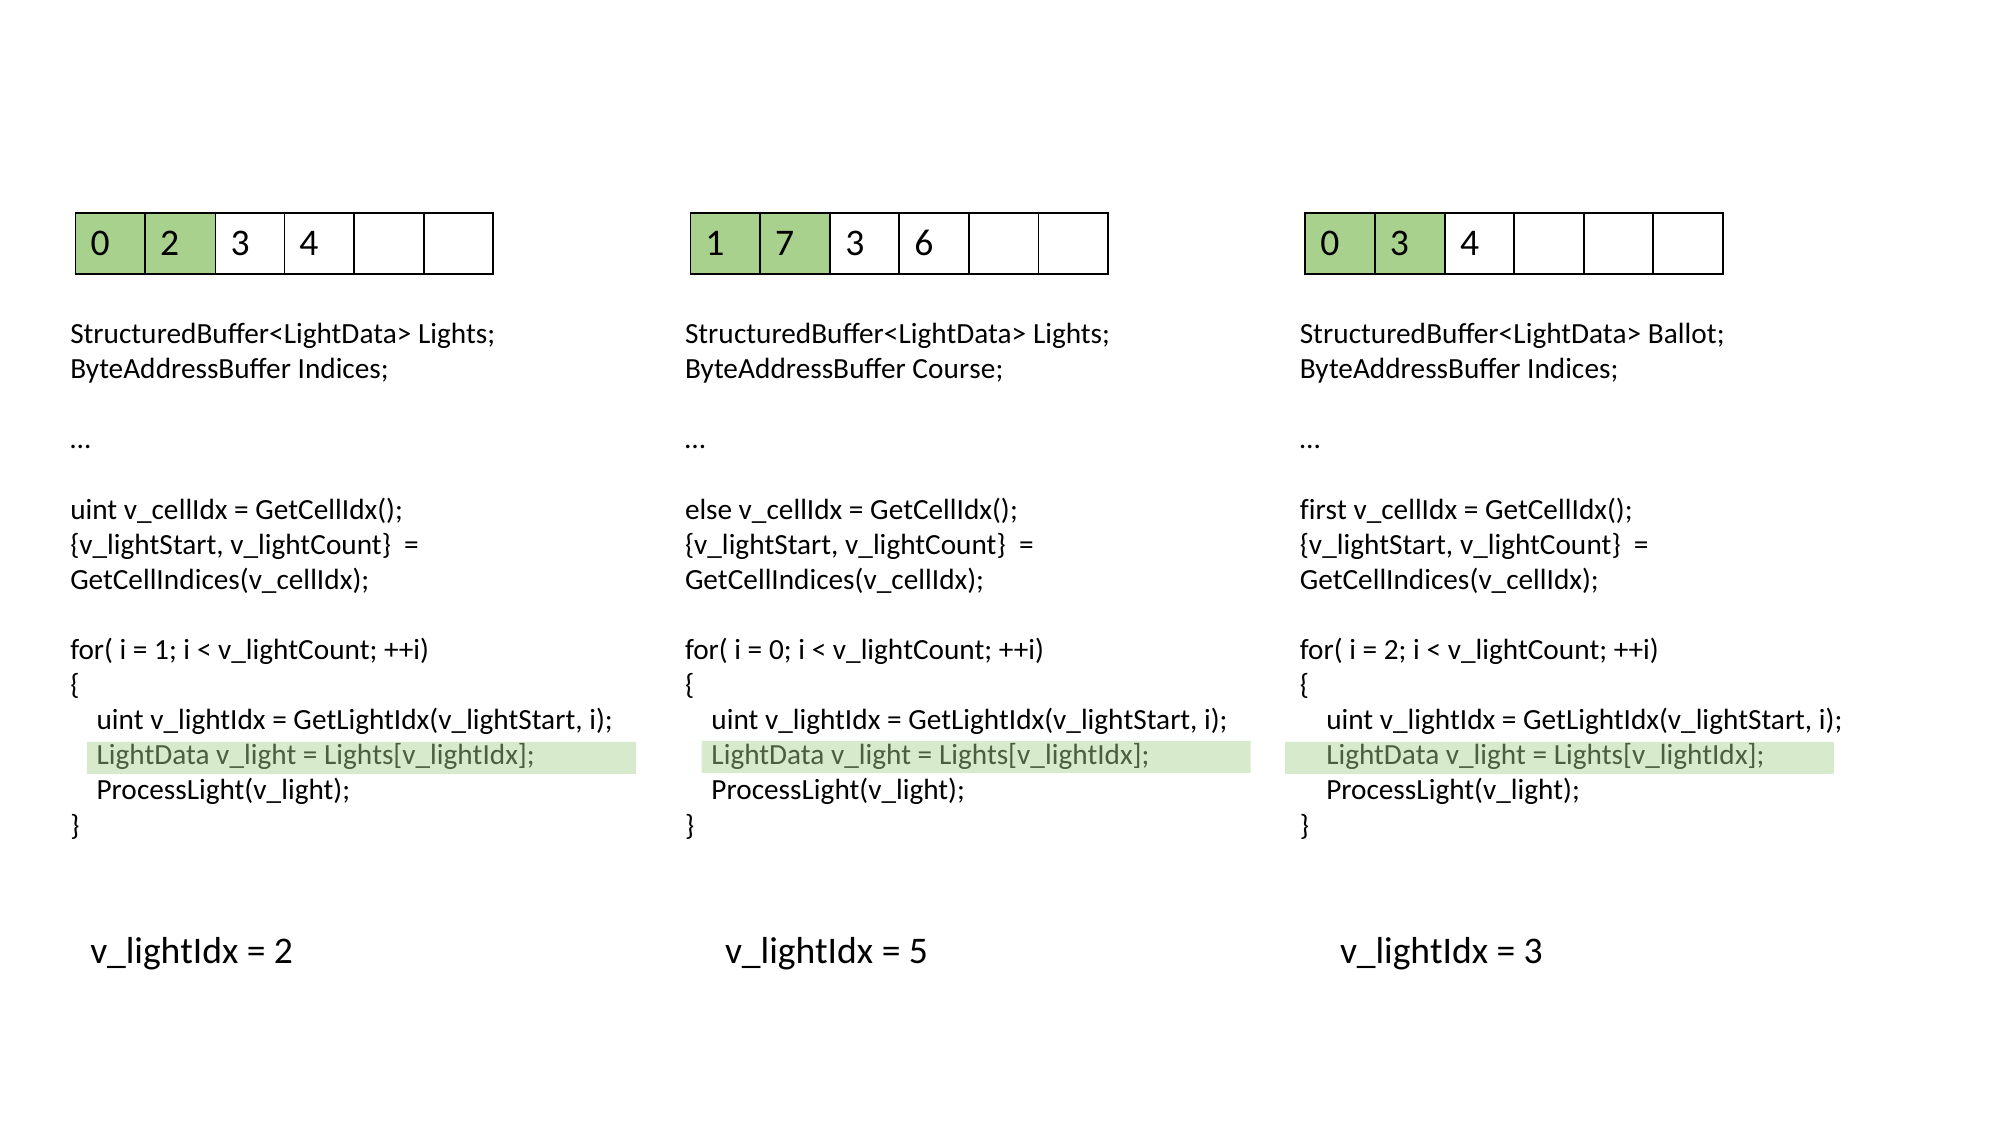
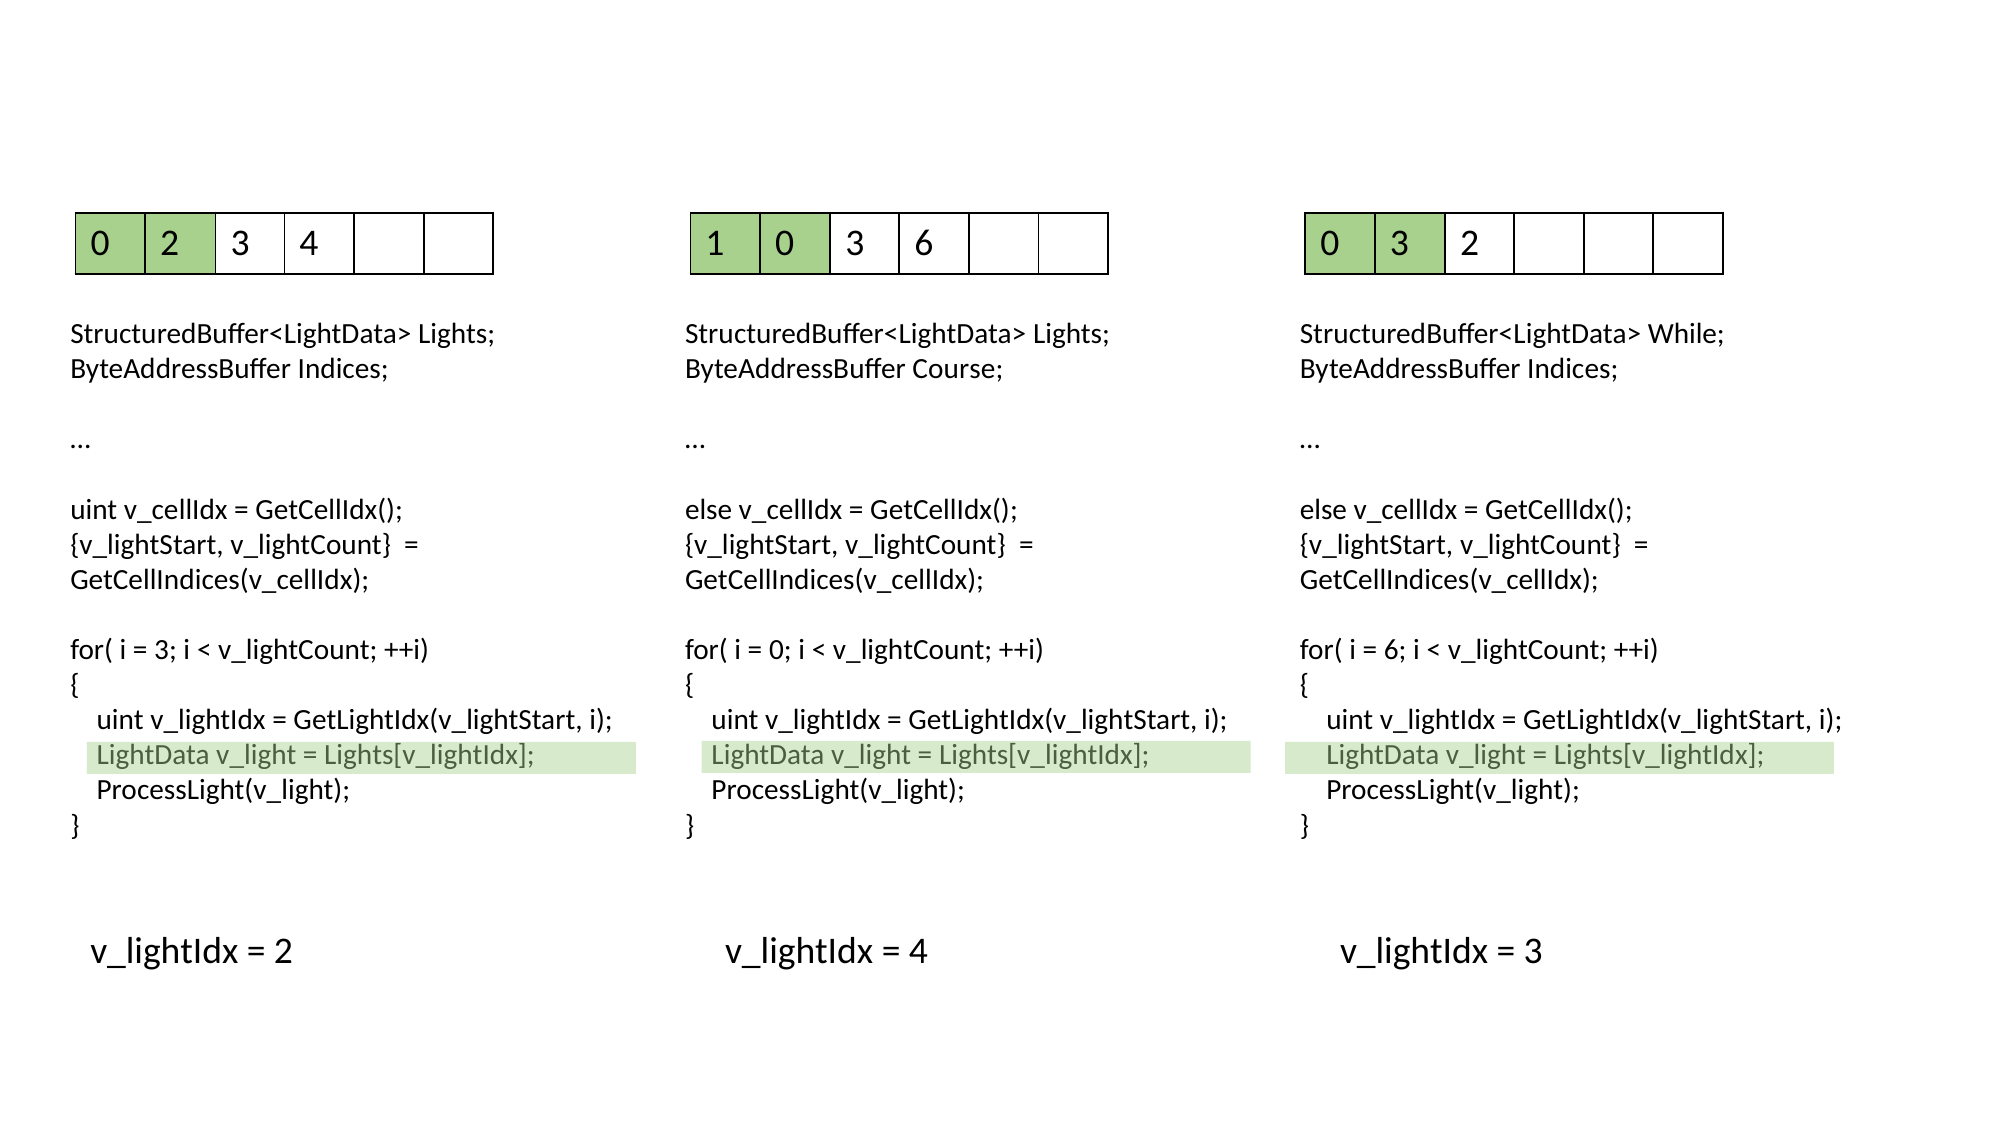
1 7: 7 -> 0
0 3 4: 4 -> 2
Ballot: Ballot -> While
first at (1323, 510): first -> else
1 at (166, 650): 1 -> 3
2 at (1395, 650): 2 -> 6
5 at (918, 951): 5 -> 4
